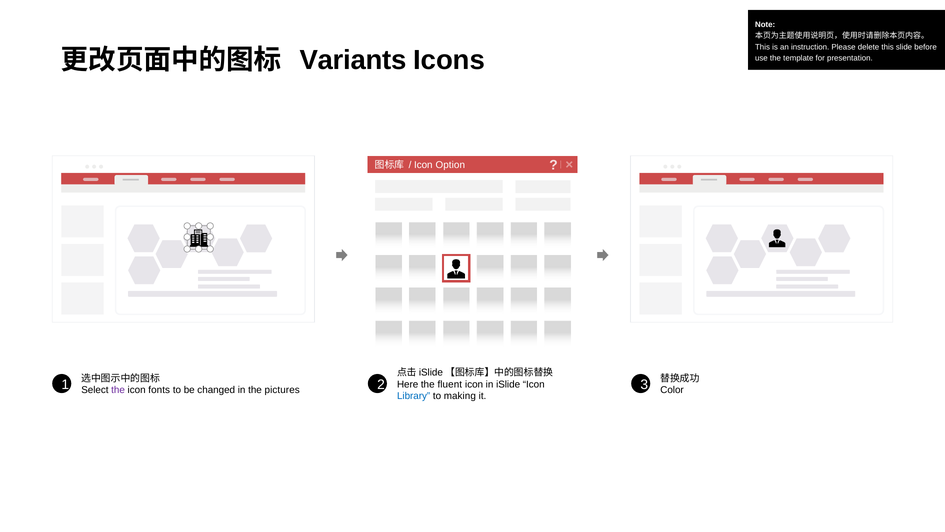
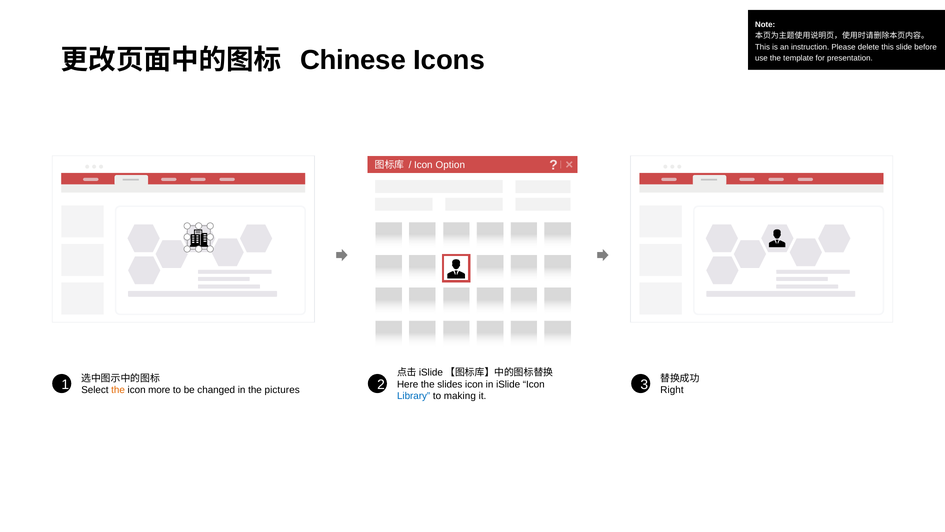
Variants: Variants -> Chinese
fluent: fluent -> slides
the at (118, 390) colour: purple -> orange
fonts: fonts -> more
Color: Color -> Right
